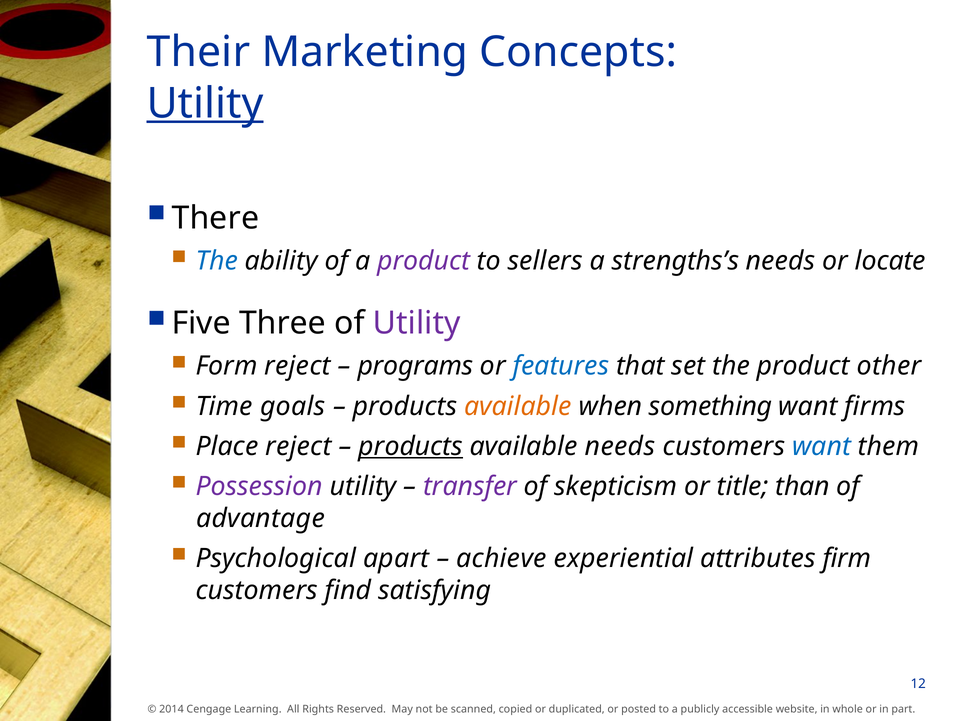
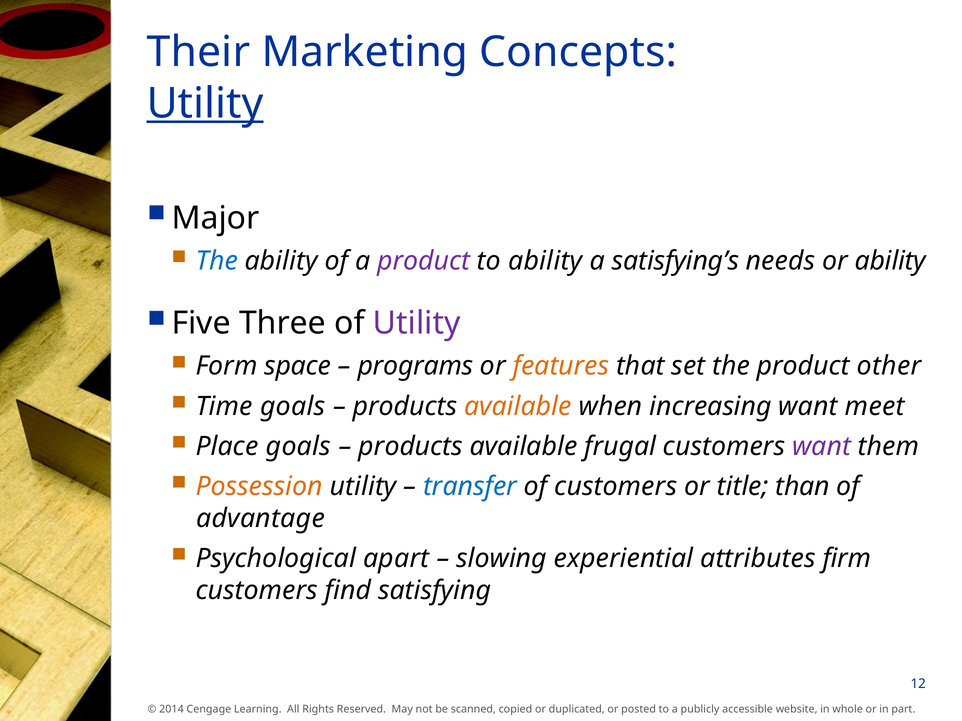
There: There -> Major
to sellers: sellers -> ability
strengths’s: strengths’s -> satisfying’s
or locate: locate -> ability
Form reject: reject -> space
features colour: blue -> orange
something: something -> increasing
firms: firms -> meet
Place reject: reject -> goals
products at (411, 447) underline: present -> none
available needs: needs -> frugal
want at (822, 447) colour: blue -> purple
Possession colour: purple -> orange
transfer colour: purple -> blue
of skepticism: skepticism -> customers
achieve: achieve -> slowing
